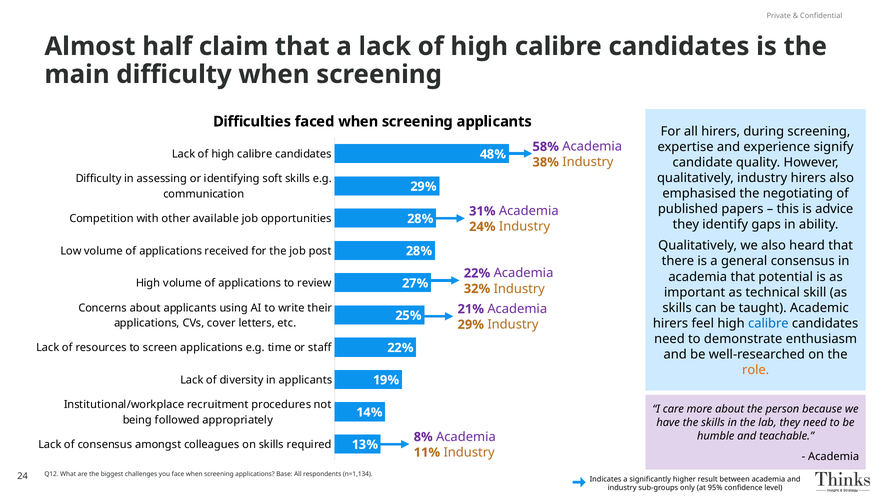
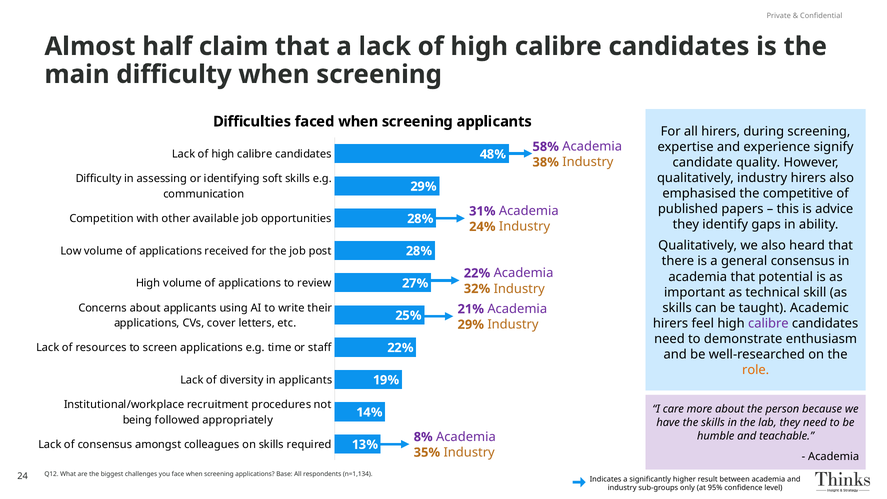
negotiating: negotiating -> competitive
calibre at (768, 323) colour: blue -> purple
11%: 11% -> 35%
